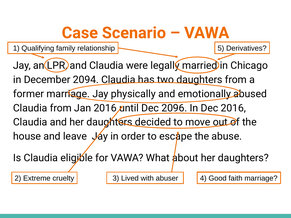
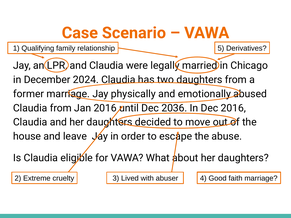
2094: 2094 -> 2024
2096: 2096 -> 2036
